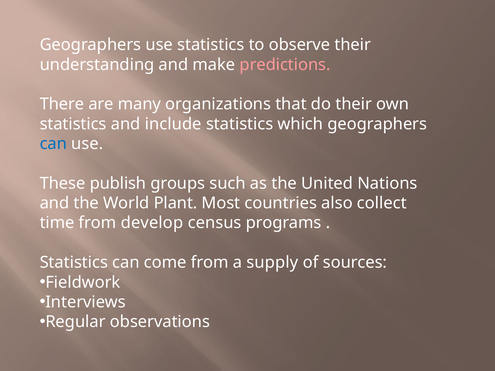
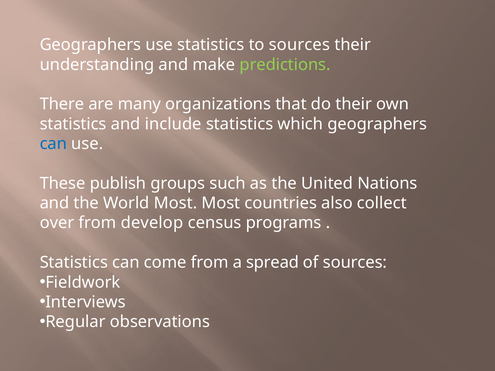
to observe: observe -> sources
predictions colour: pink -> light green
World Plant: Plant -> Most
time: time -> over
supply: supply -> spread
